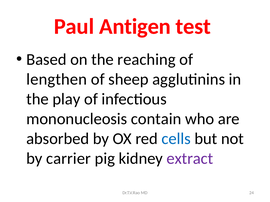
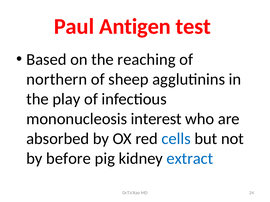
lengthen: lengthen -> northern
contain: contain -> interest
carrier: carrier -> before
extract colour: purple -> blue
